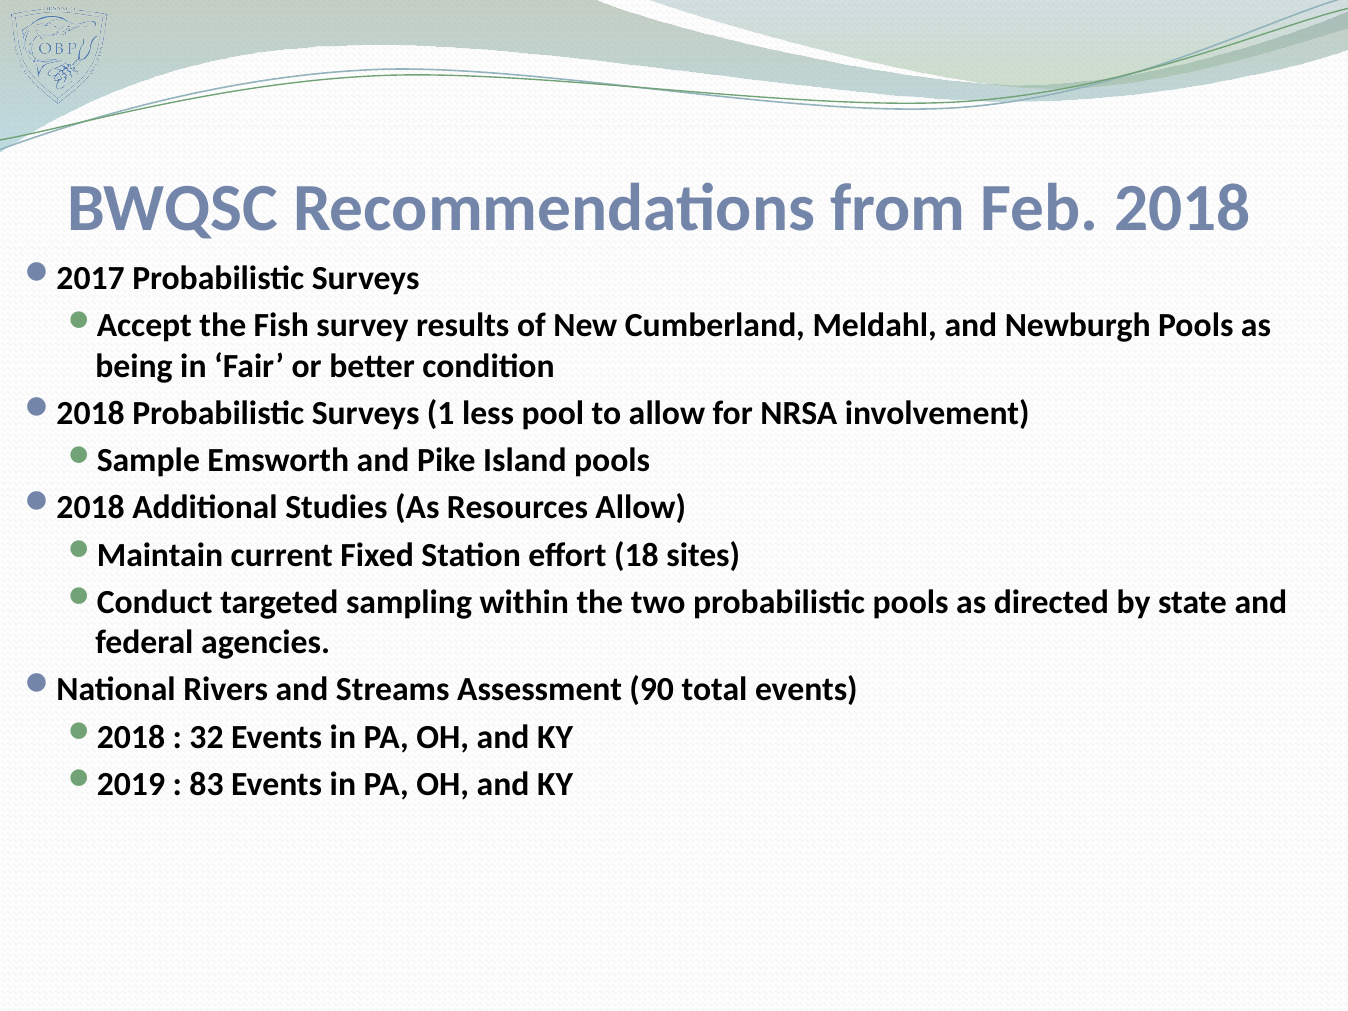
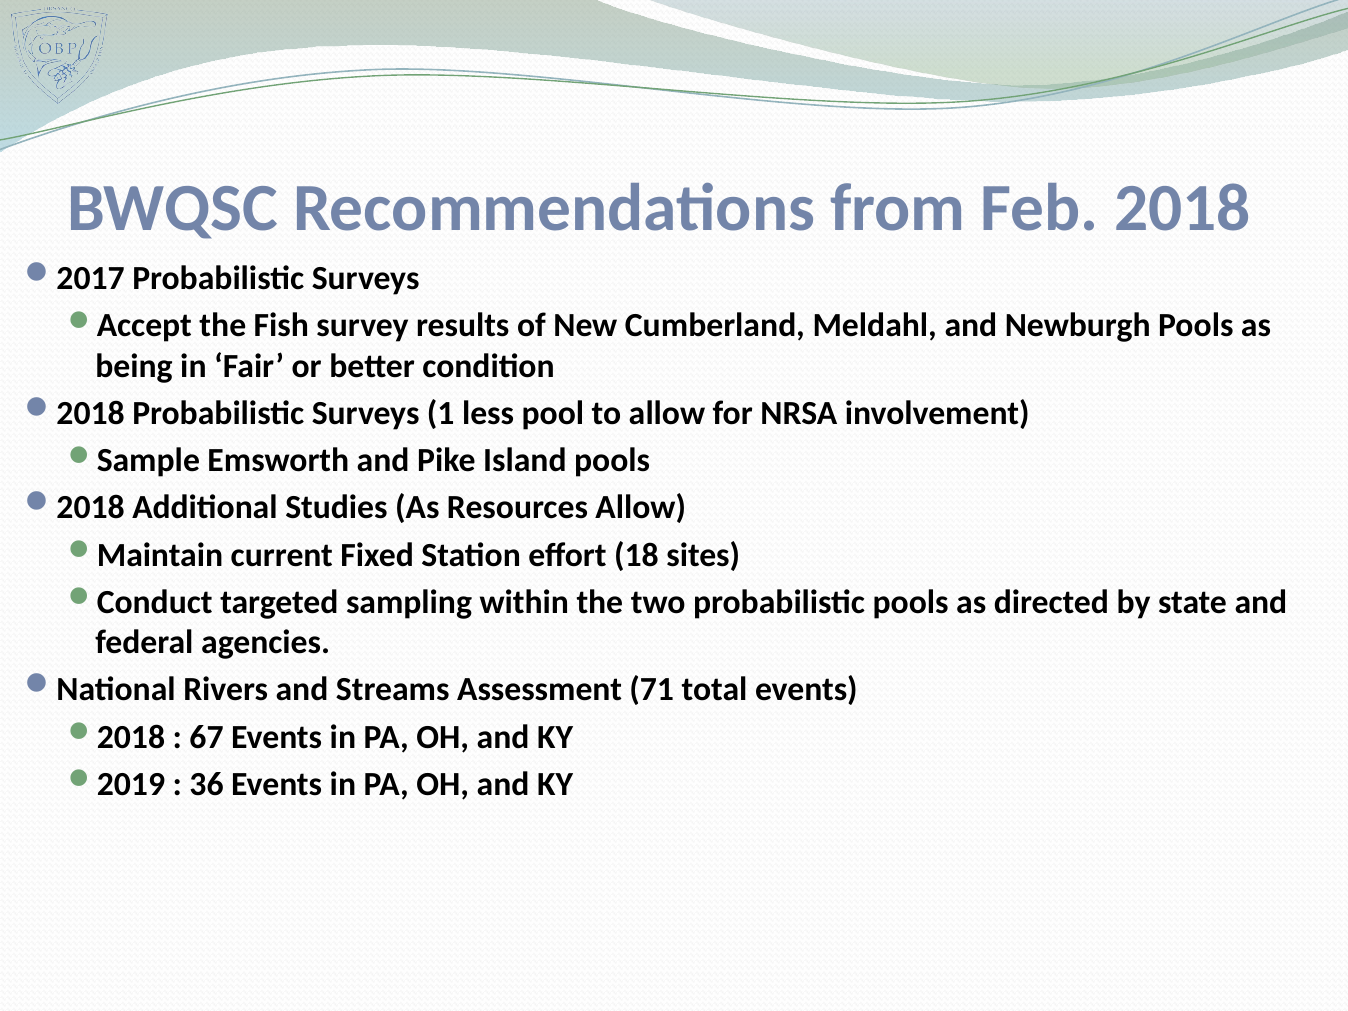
90: 90 -> 71
32: 32 -> 67
83: 83 -> 36
